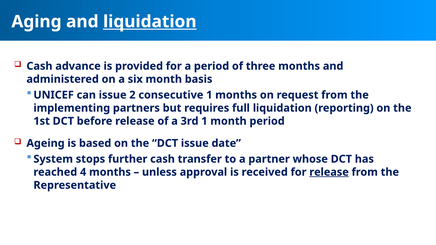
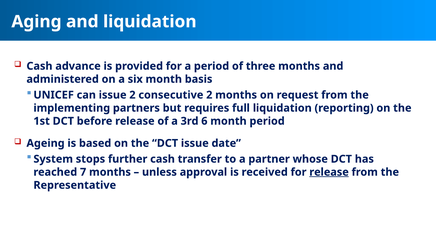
liquidation at (150, 22) underline: present -> none
consecutive 1: 1 -> 2
3rd 1: 1 -> 6
4: 4 -> 7
